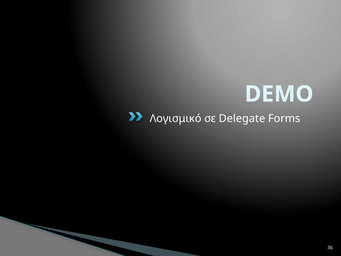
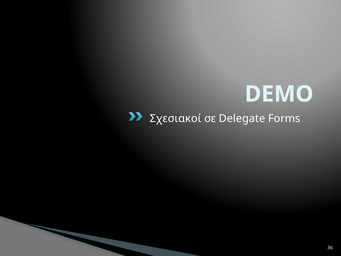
Λογισμικό: Λογισμικό -> Σχεσιακοί
